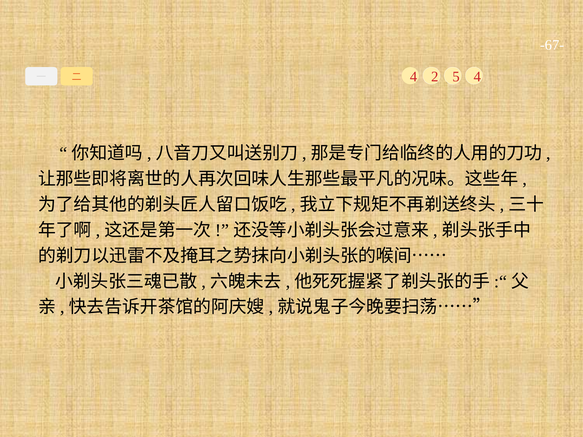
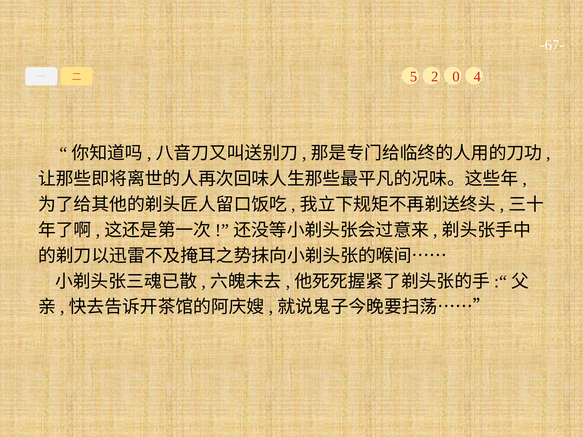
4 at (414, 77): 4 -> 5
5: 5 -> 0
